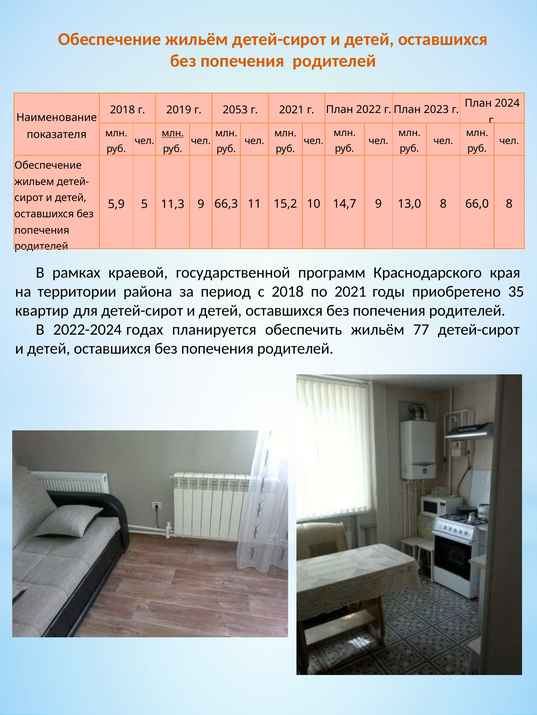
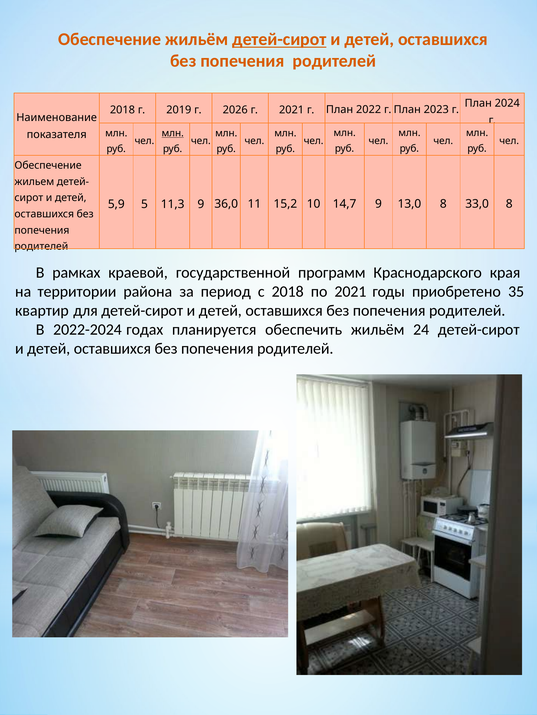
детей-сирот at (279, 39) underline: none -> present
2053: 2053 -> 2026
66,3: 66,3 -> 36,0
66,0: 66,0 -> 33,0
77: 77 -> 24
